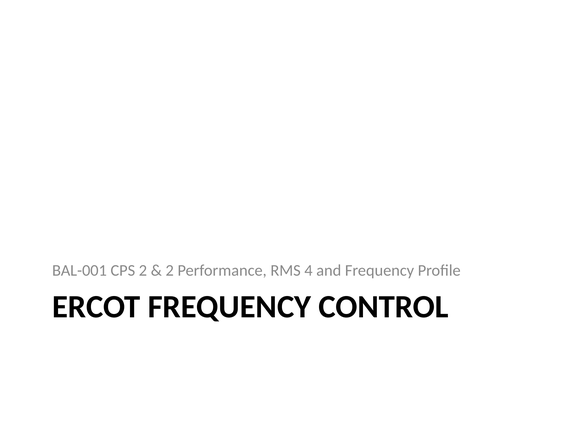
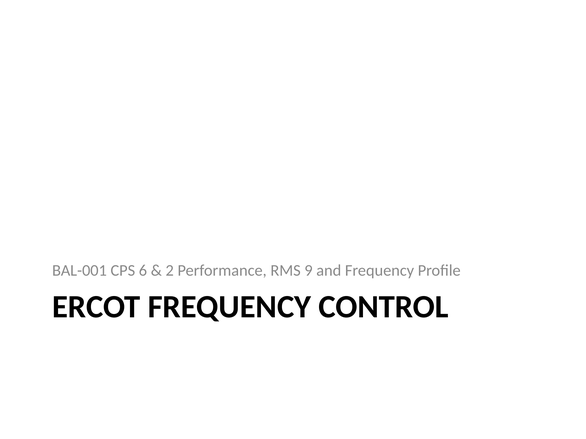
CPS 2: 2 -> 6
4: 4 -> 9
